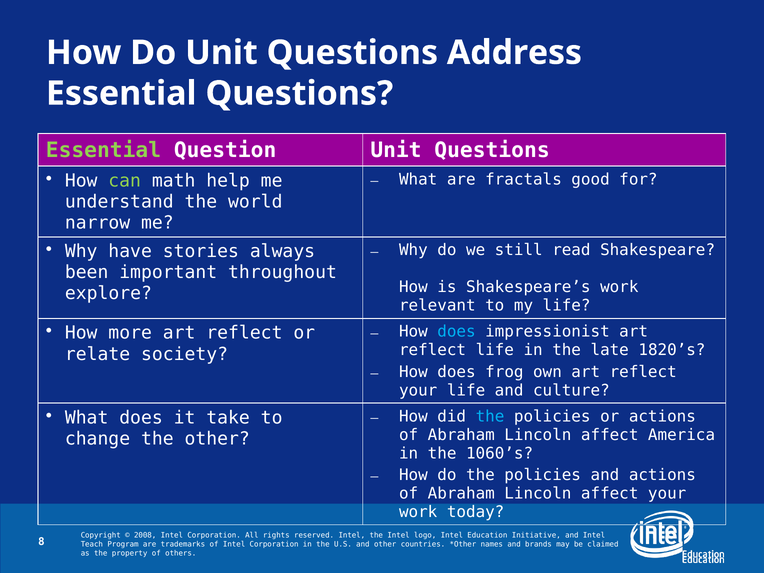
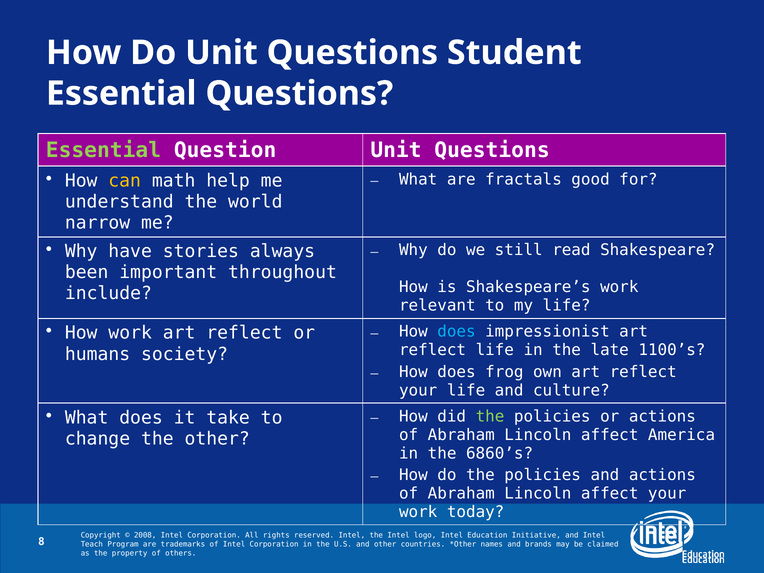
Address: Address -> Student
can colour: light green -> yellow
explore: explore -> include
How more: more -> work
1820’s: 1820’s -> 1100’s
relate: relate -> humans
the at (490, 416) colour: light blue -> light green
1060’s: 1060’s -> 6860’s
